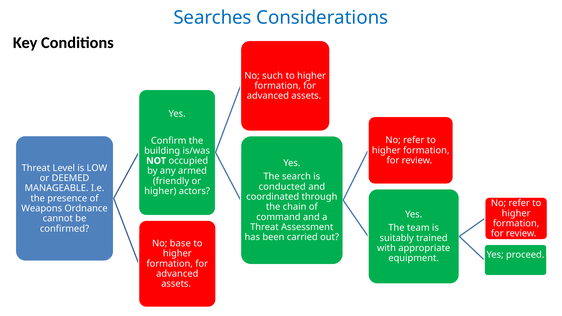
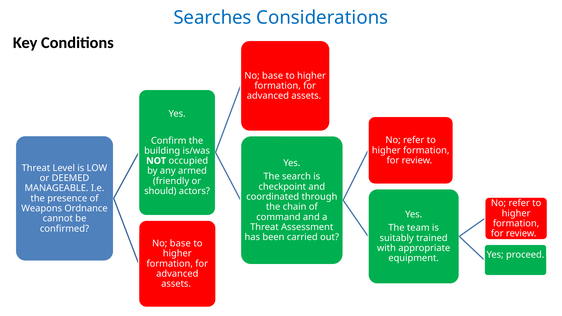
such at (273, 76): such -> base
conducted: conducted -> checkpoint
higher at (160, 191): higher -> should
